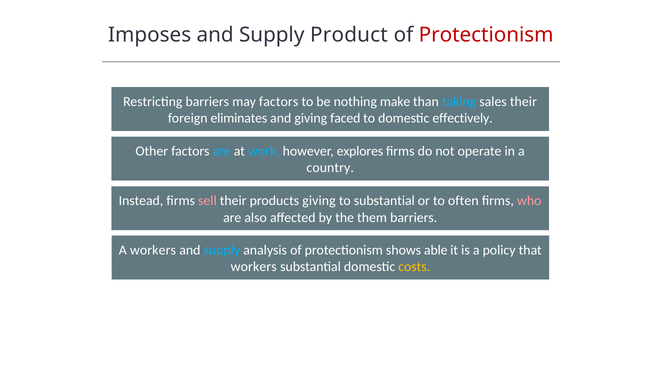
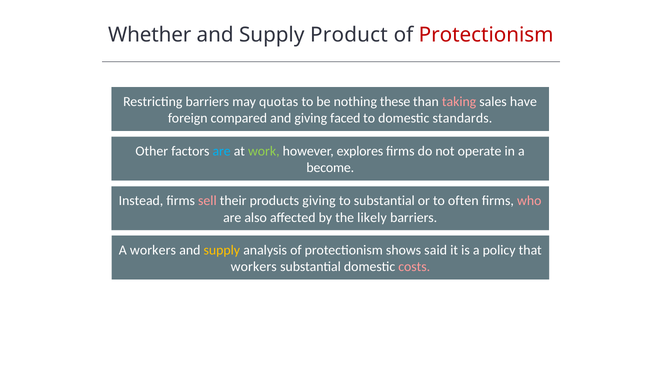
Imposes: Imposes -> Whether
may factors: factors -> quotas
make: make -> these
taking colour: light blue -> pink
sales their: their -> have
eliminates: eliminates -> compared
effectively: effectively -> standards
work colour: light blue -> light green
country: country -> become
them: them -> likely
supply at (222, 250) colour: light blue -> yellow
able: able -> said
costs colour: yellow -> pink
